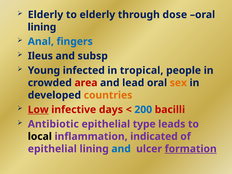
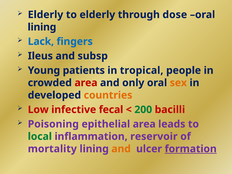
Anal: Anal -> Lack
infected: infected -> patients
lead: lead -> only
Low underline: present -> none
days: days -> fecal
200 colour: blue -> green
Antibiotic: Antibiotic -> Poisoning
epithelial type: type -> area
local colour: black -> green
indicated: indicated -> reservoir
epithelial at (52, 149): epithelial -> mortality
and at (121, 149) colour: blue -> orange
